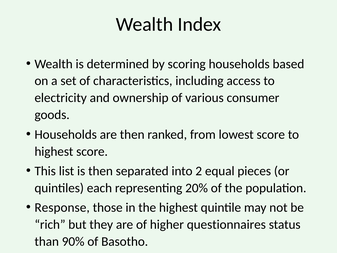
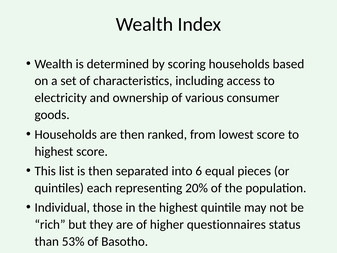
2: 2 -> 6
Response: Response -> Individual
90%: 90% -> 53%
